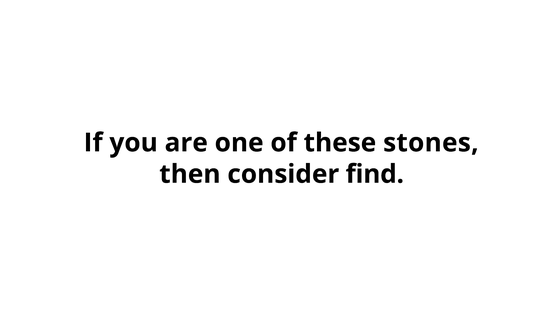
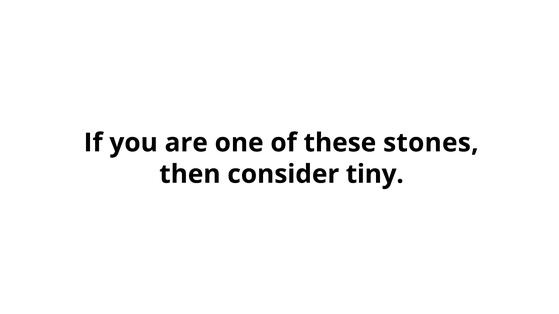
find: find -> tiny
